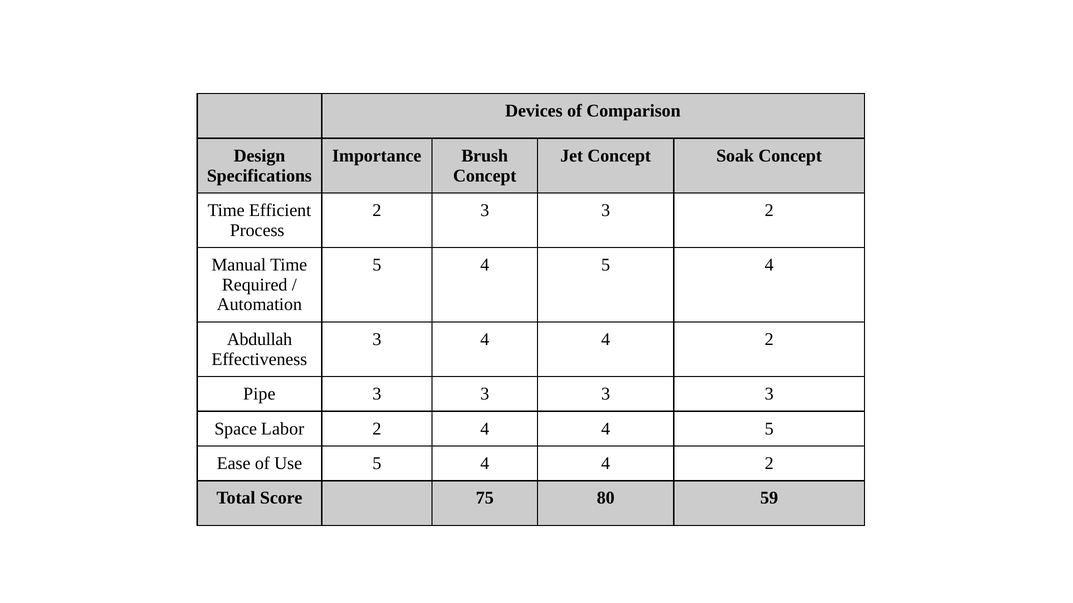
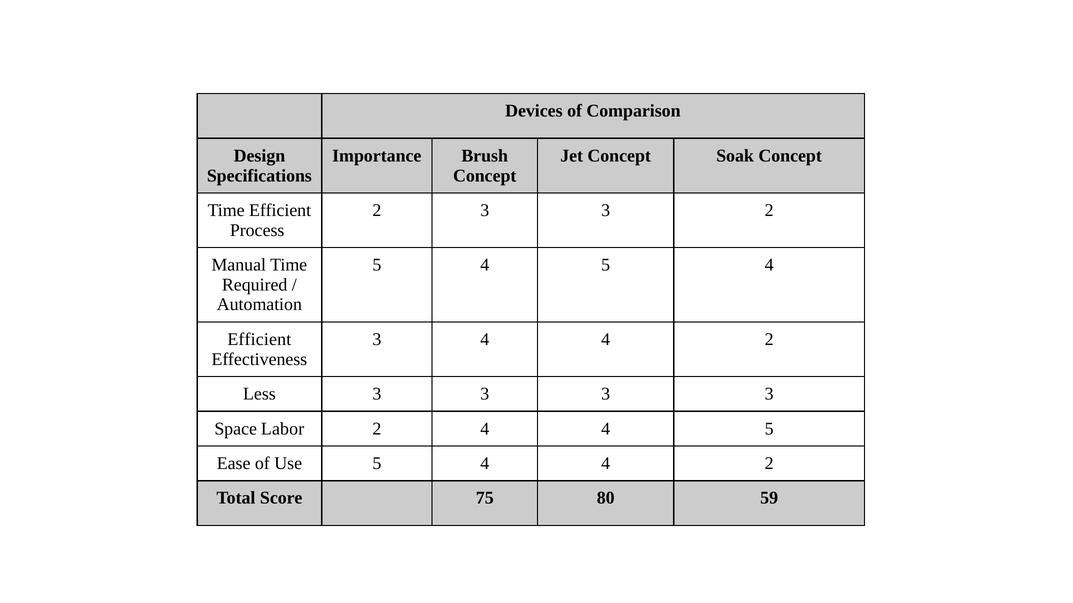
Abdullah at (259, 340): Abdullah -> Efficient
Pipe: Pipe -> Less
